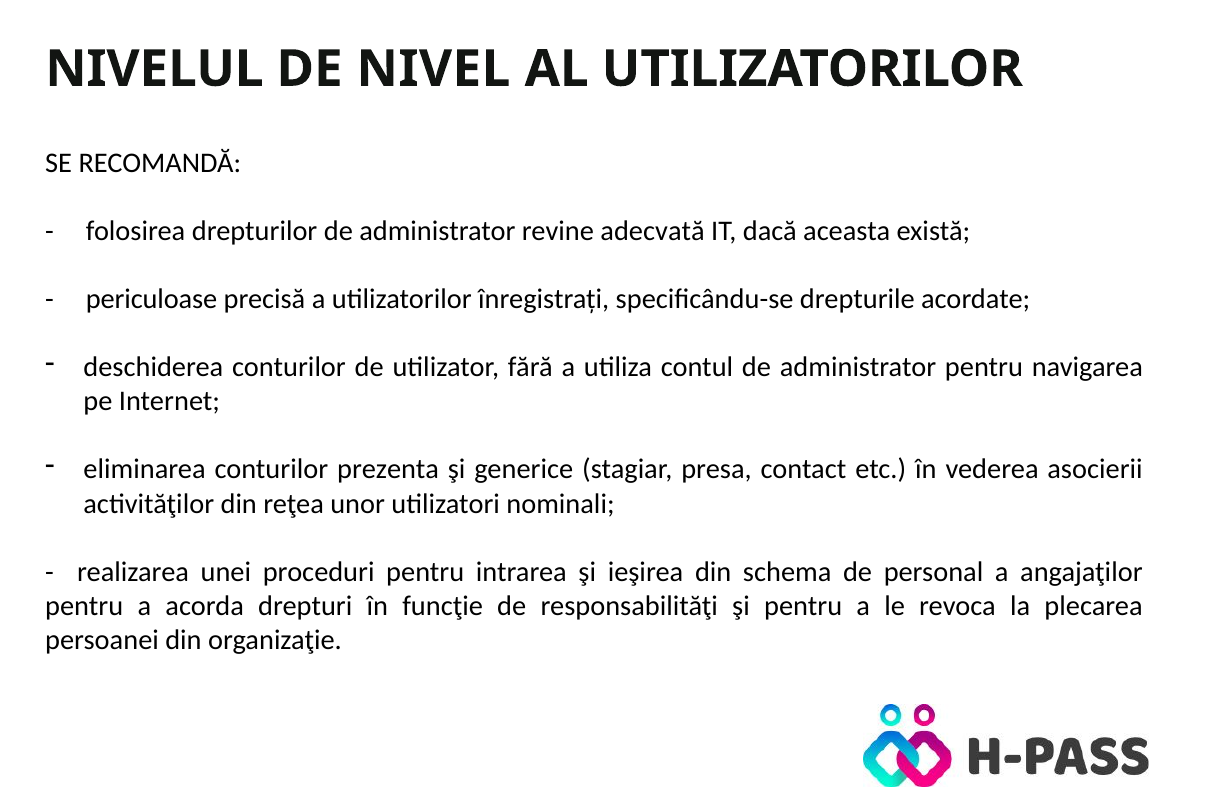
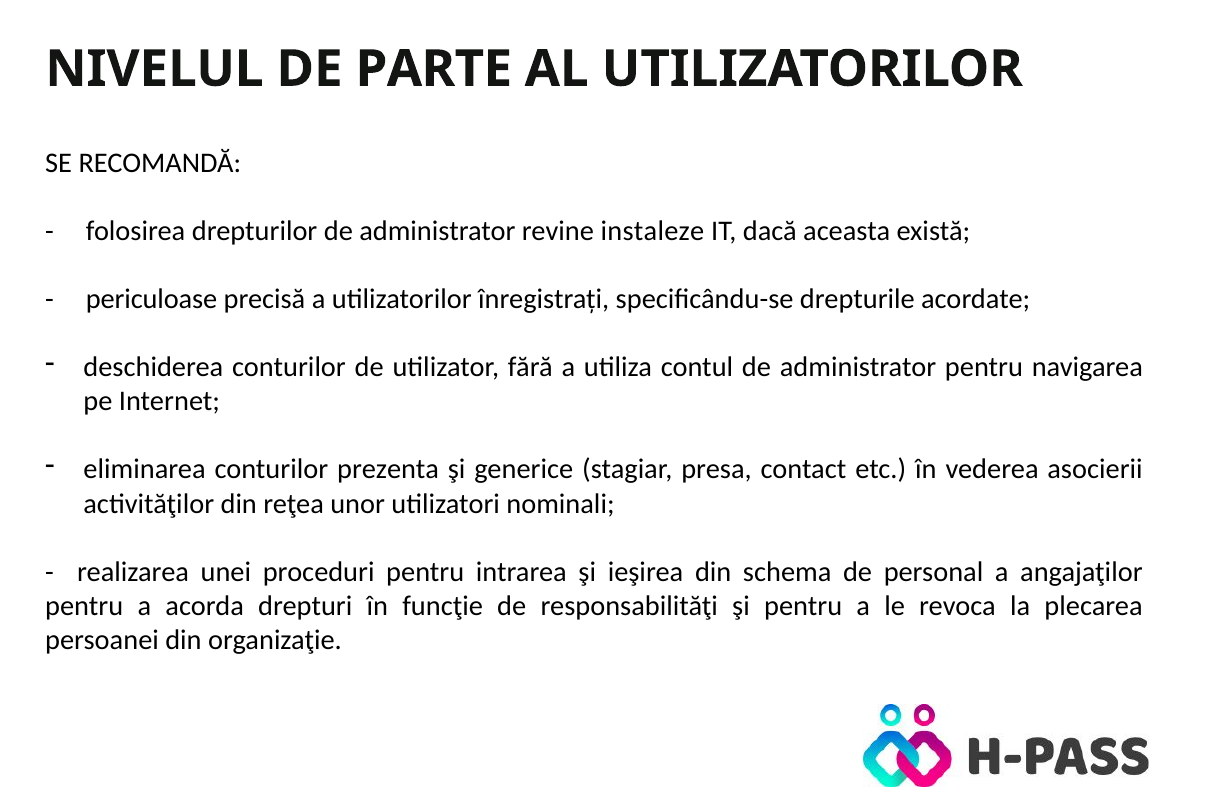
NIVEL: NIVEL -> PARTE
adecvată: adecvată -> instaleze
